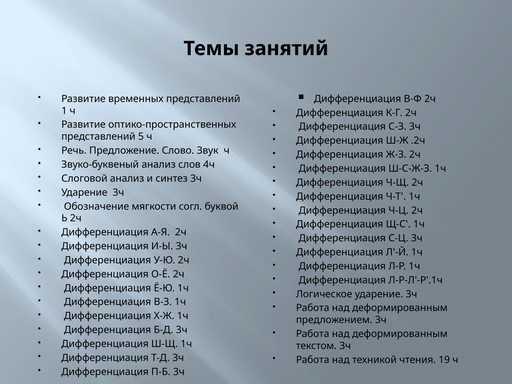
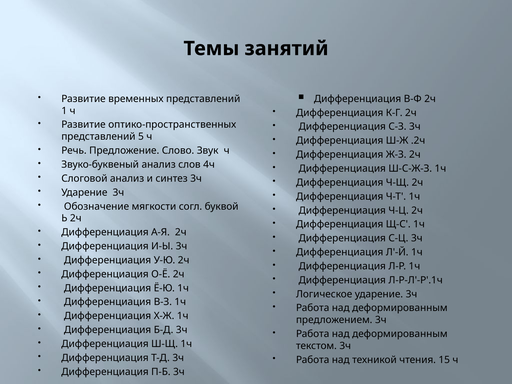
19: 19 -> 15
